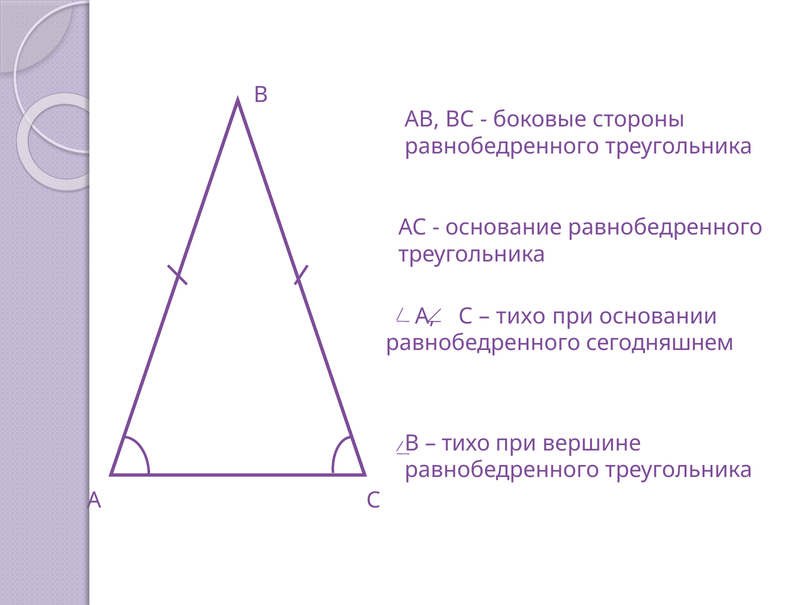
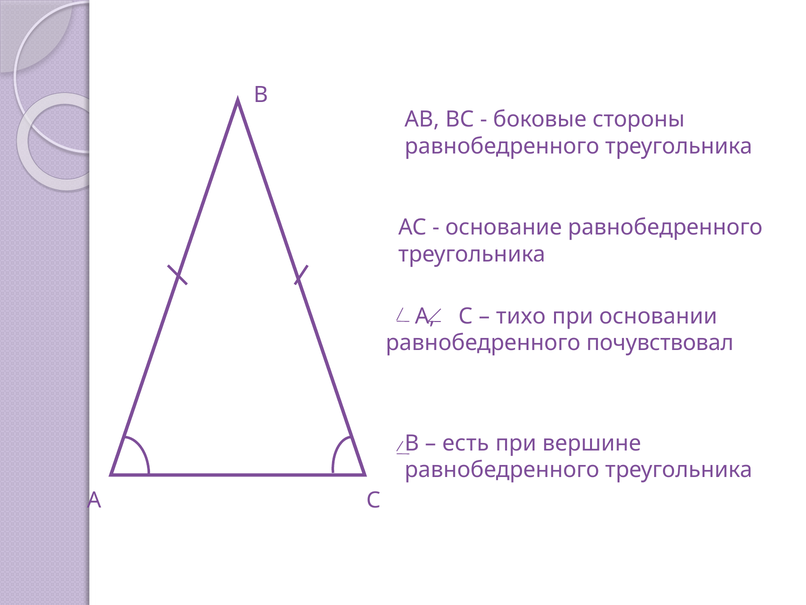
сегодняшнем: сегодняшнем -> почувствовал
тихо at (466, 443): тихо -> есть
